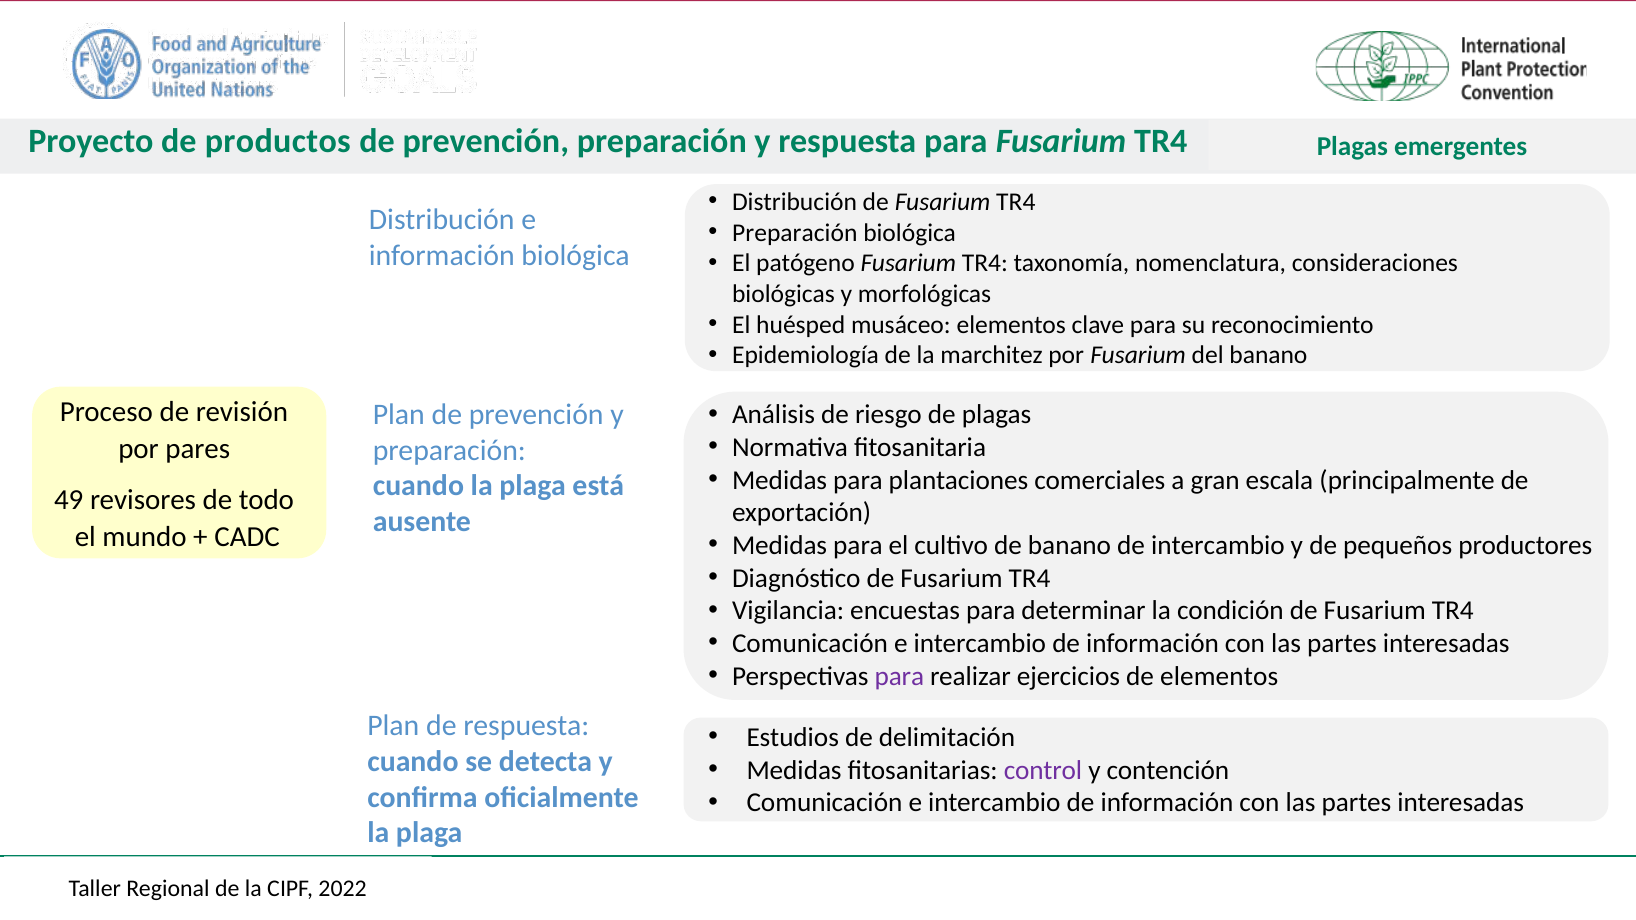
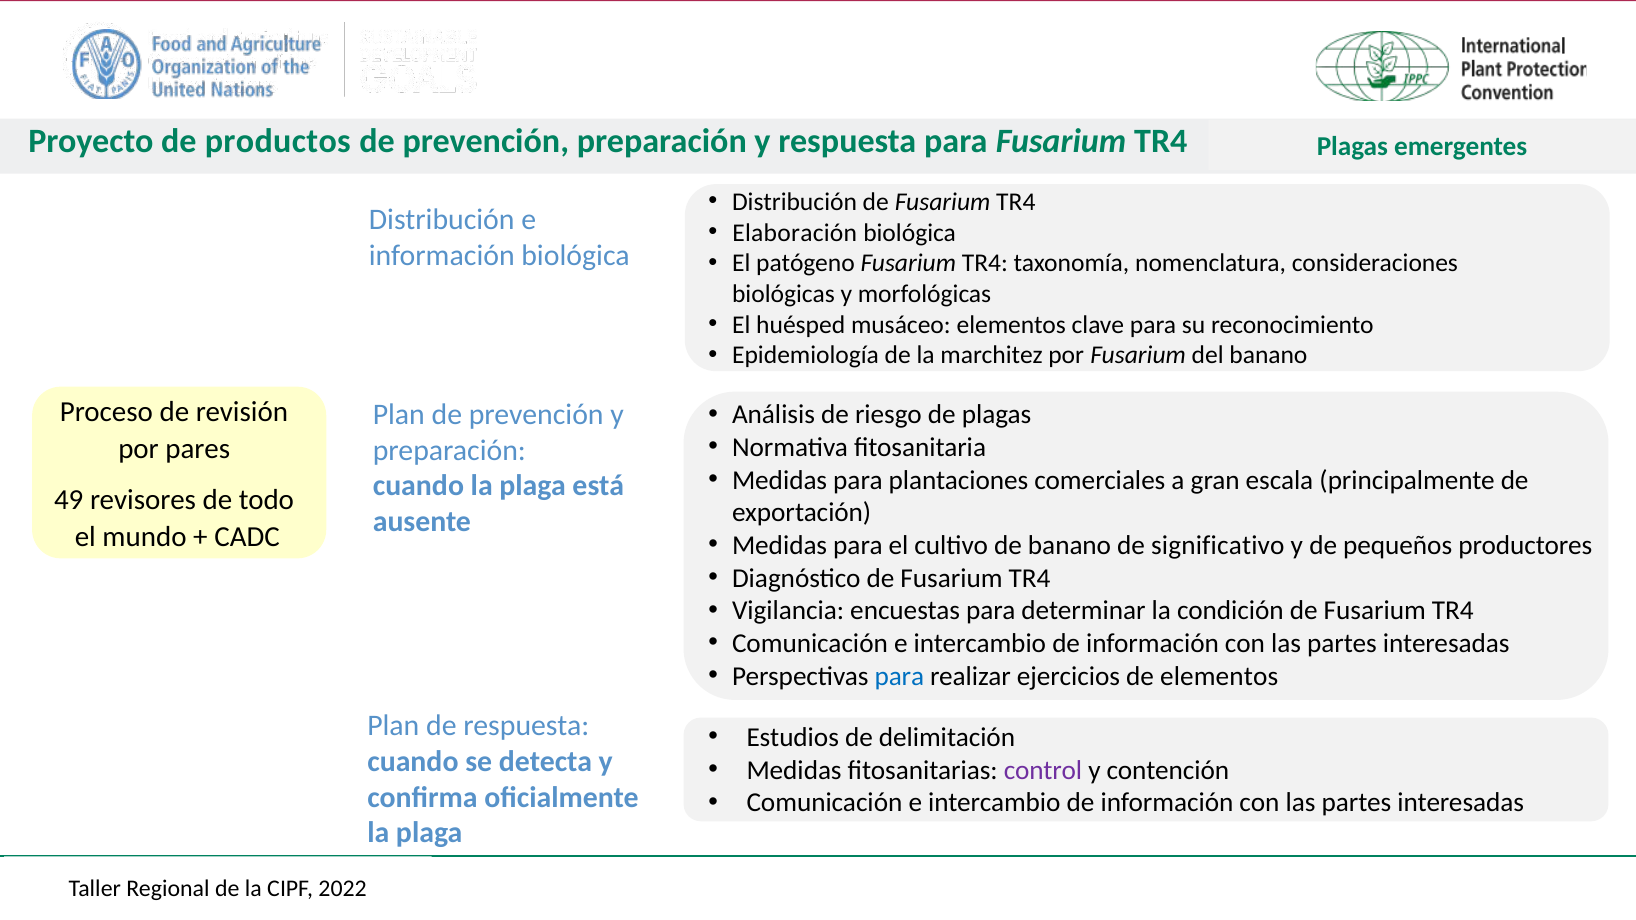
Preparación at (795, 233): Preparación -> Elaboración
de intercambio: intercambio -> significativo
para at (899, 676) colour: purple -> blue
